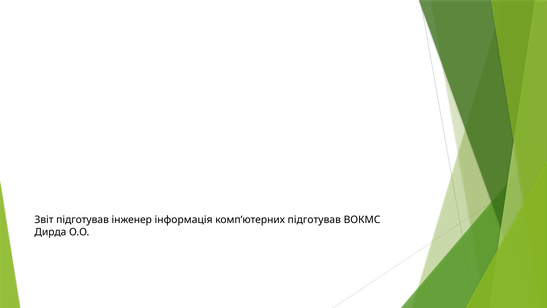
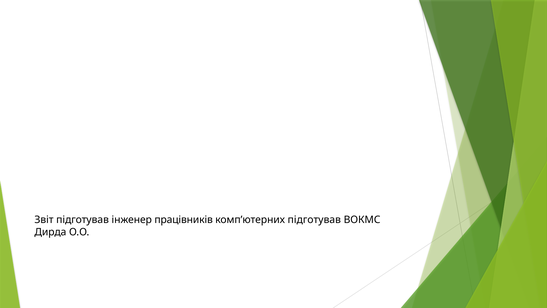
інформація: інформація -> працівників
